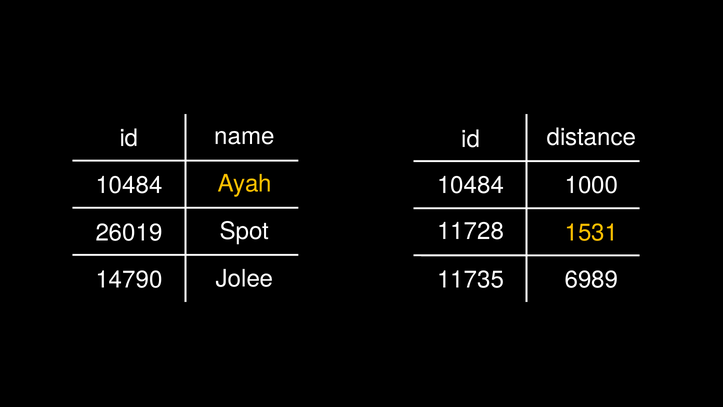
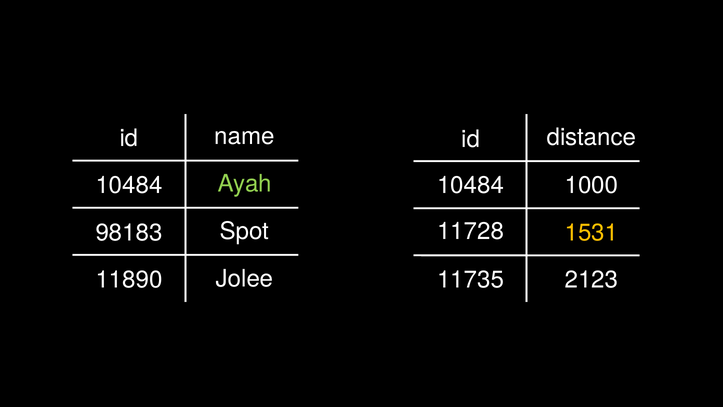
Ayah colour: yellow -> light green
26019: 26019 -> 98183
14790: 14790 -> 11890
6989: 6989 -> 2123
